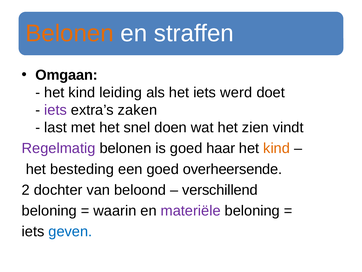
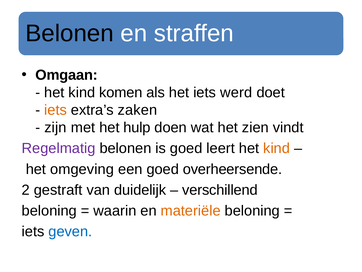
Belonen at (70, 33) colour: orange -> black
leiding: leiding -> komen
iets at (56, 110) colour: purple -> orange
last: last -> zijn
snel: snel -> hulp
haar: haar -> leert
besteding: besteding -> omgeving
dochter: dochter -> gestraft
beloond: beloond -> duidelijk
materiële colour: purple -> orange
